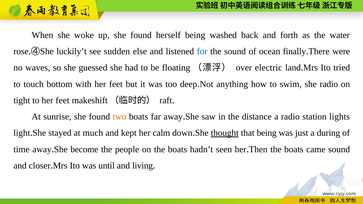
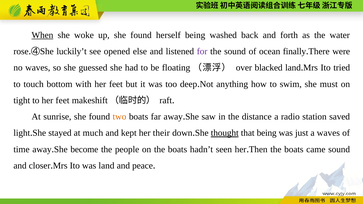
When underline: none -> present
sudden: sudden -> opened
for colour: blue -> purple
electric: electric -> blacked
she radio: radio -> must
lights: lights -> saved
calm: calm -> their
a during: during -> waves
was until: until -> land
living: living -> peace
